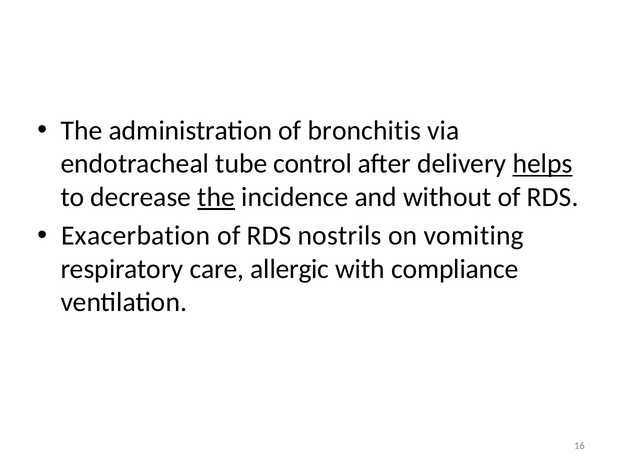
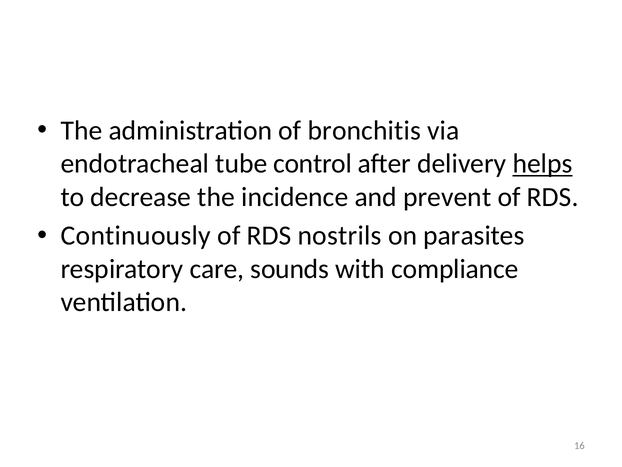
the at (216, 197) underline: present -> none
without: without -> prevent
Exacerbation: Exacerbation -> Continuously
vomiting: vomiting -> parasites
allergic: allergic -> sounds
